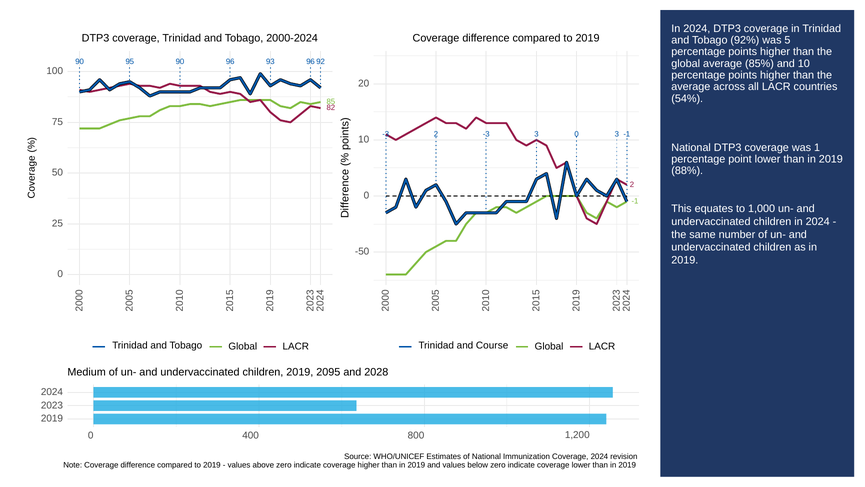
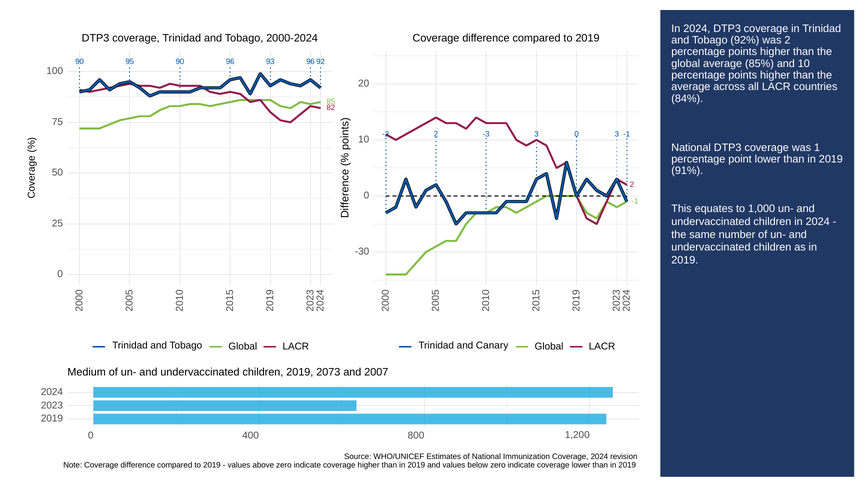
was 5: 5 -> 2
54%: 54% -> 84%
88%: 88% -> 91%
-50: -50 -> -30
Course: Course -> Canary
2095: 2095 -> 2073
2028: 2028 -> 2007
